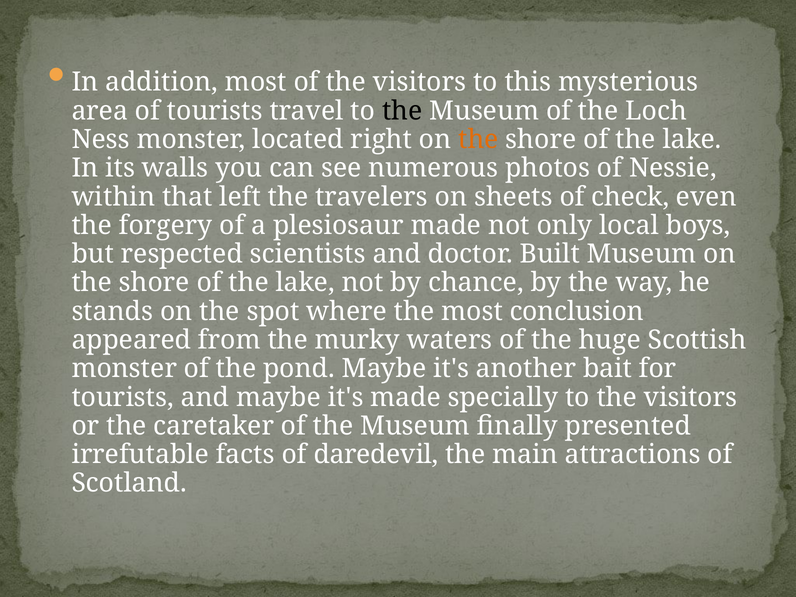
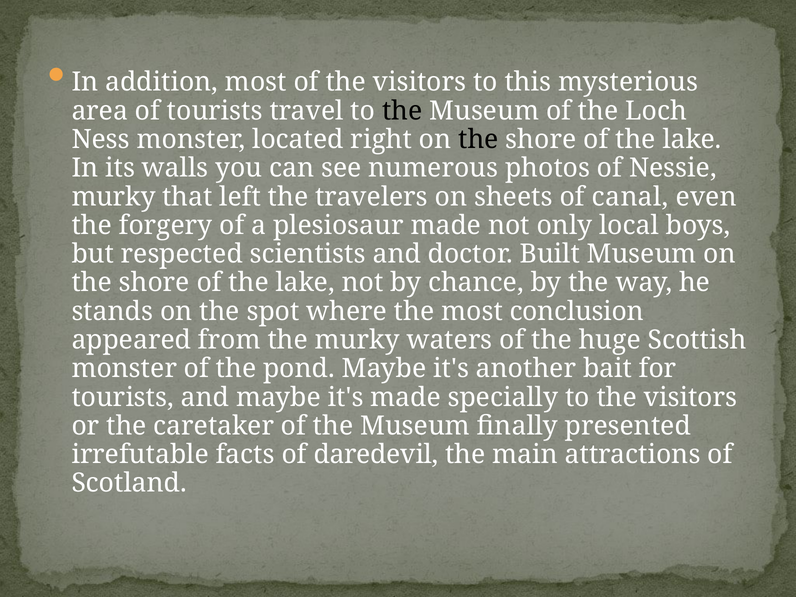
the at (478, 139) colour: orange -> black
within at (113, 197): within -> murky
check: check -> canal
